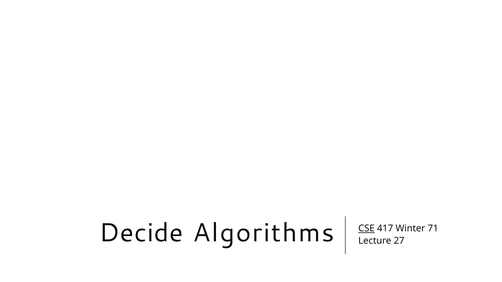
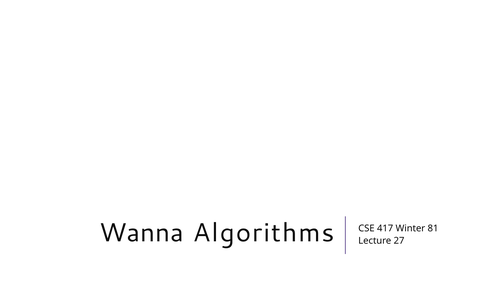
Decide: Decide -> Wanna
CSE underline: present -> none
71: 71 -> 81
